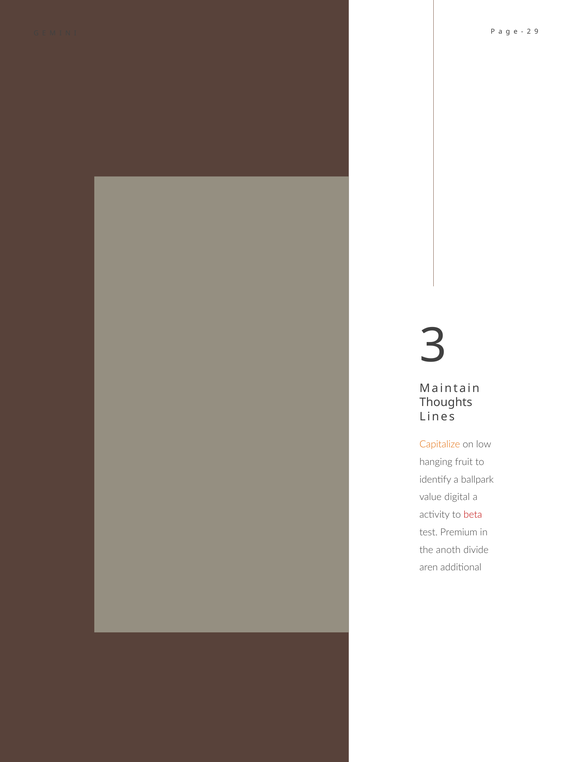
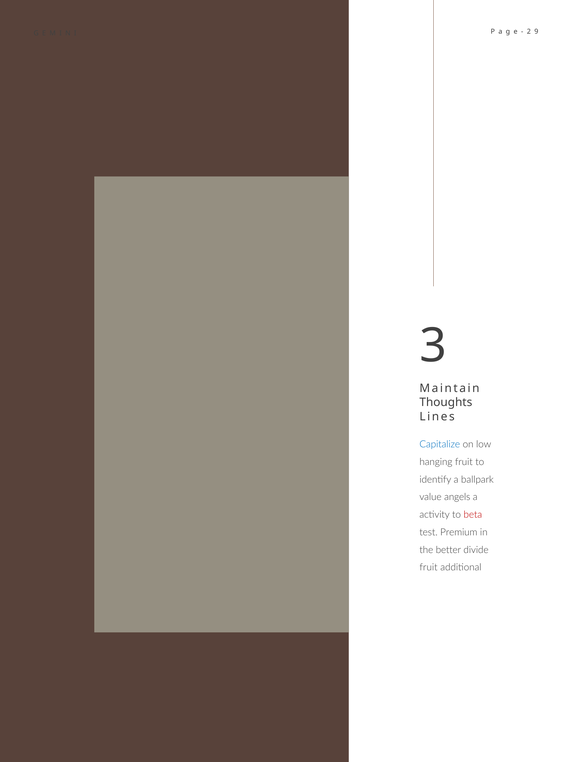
Capitalize colour: orange -> blue
digital: digital -> angels
anoth: anoth -> better
aren at (429, 568): aren -> fruit
